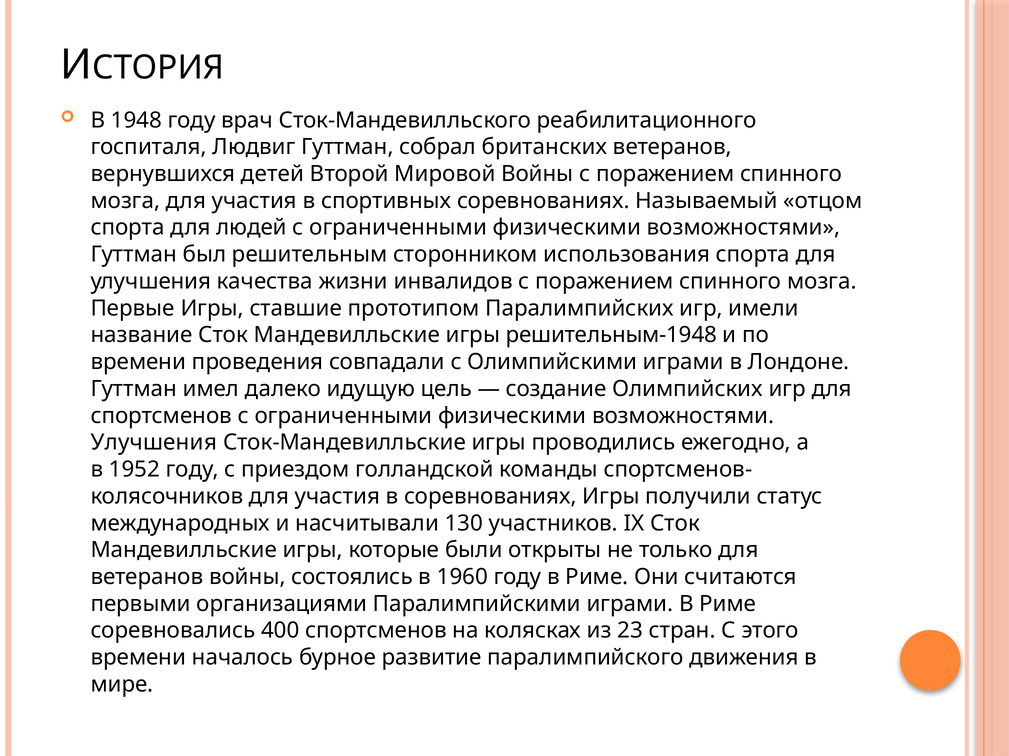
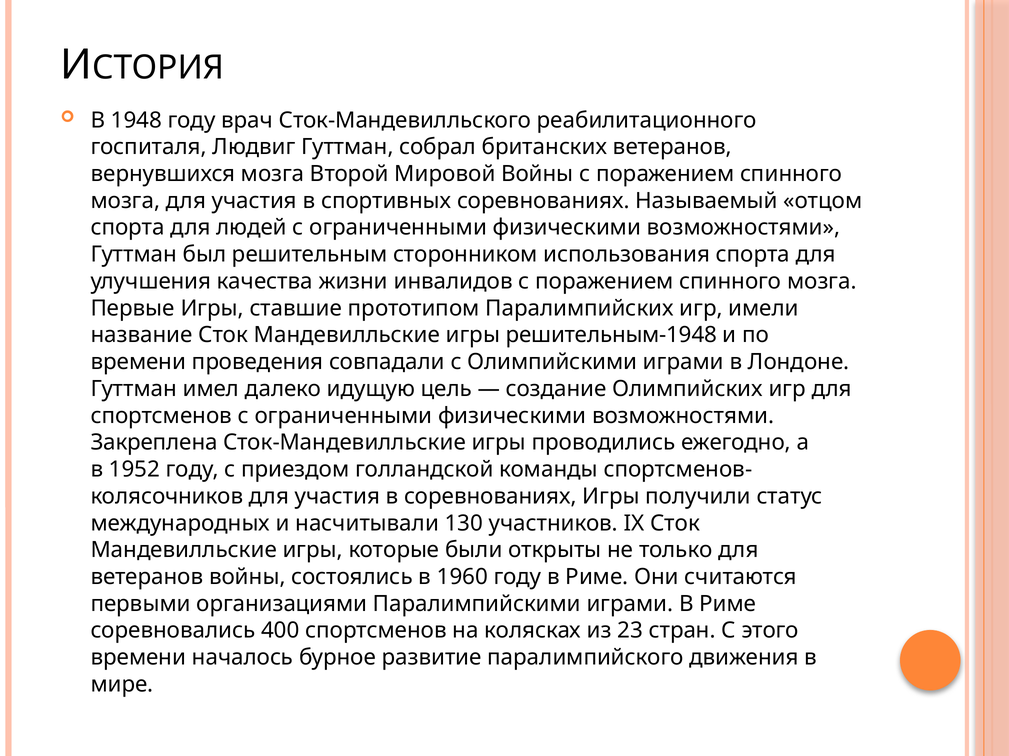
вернувшихся детей: детей -> мозга
Улучшения at (154, 443): Улучшения -> Закреплена
